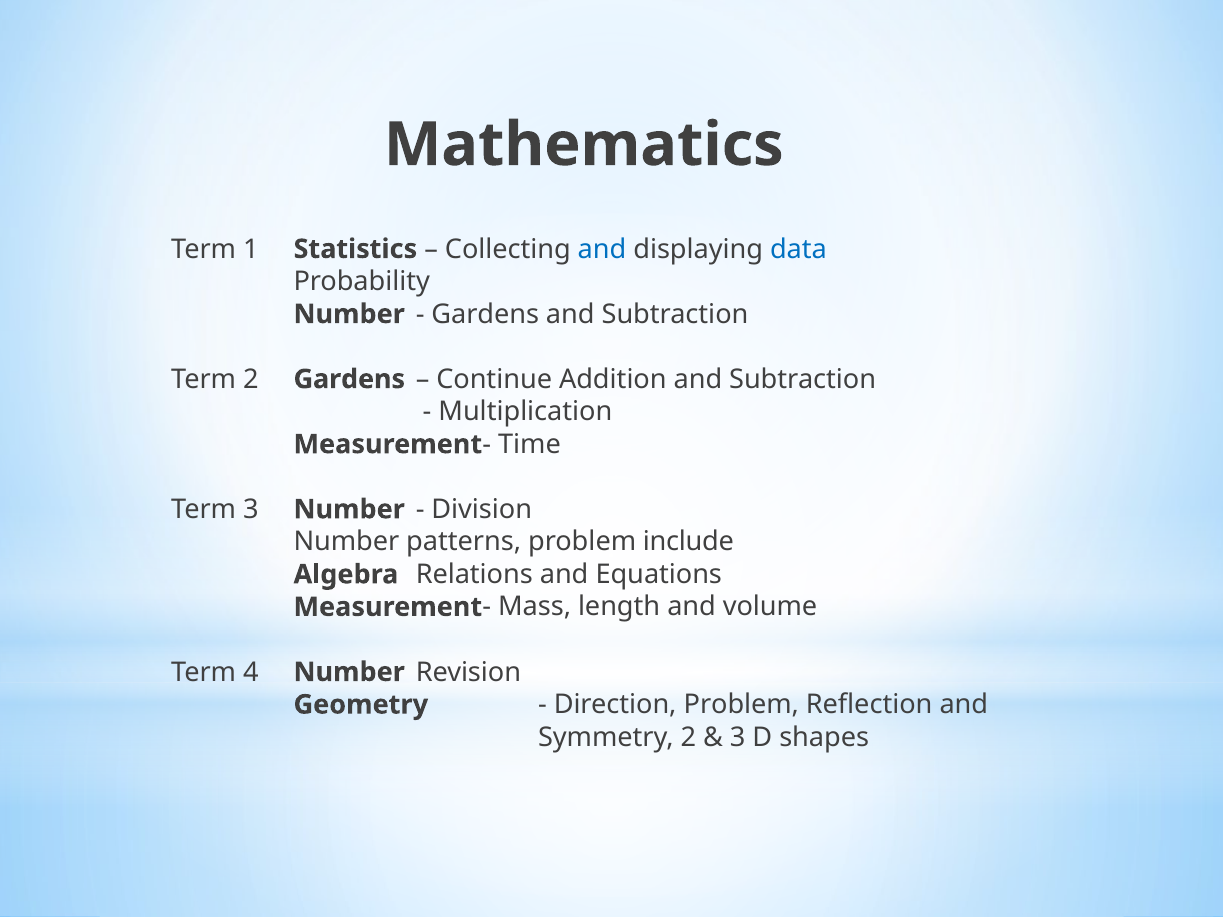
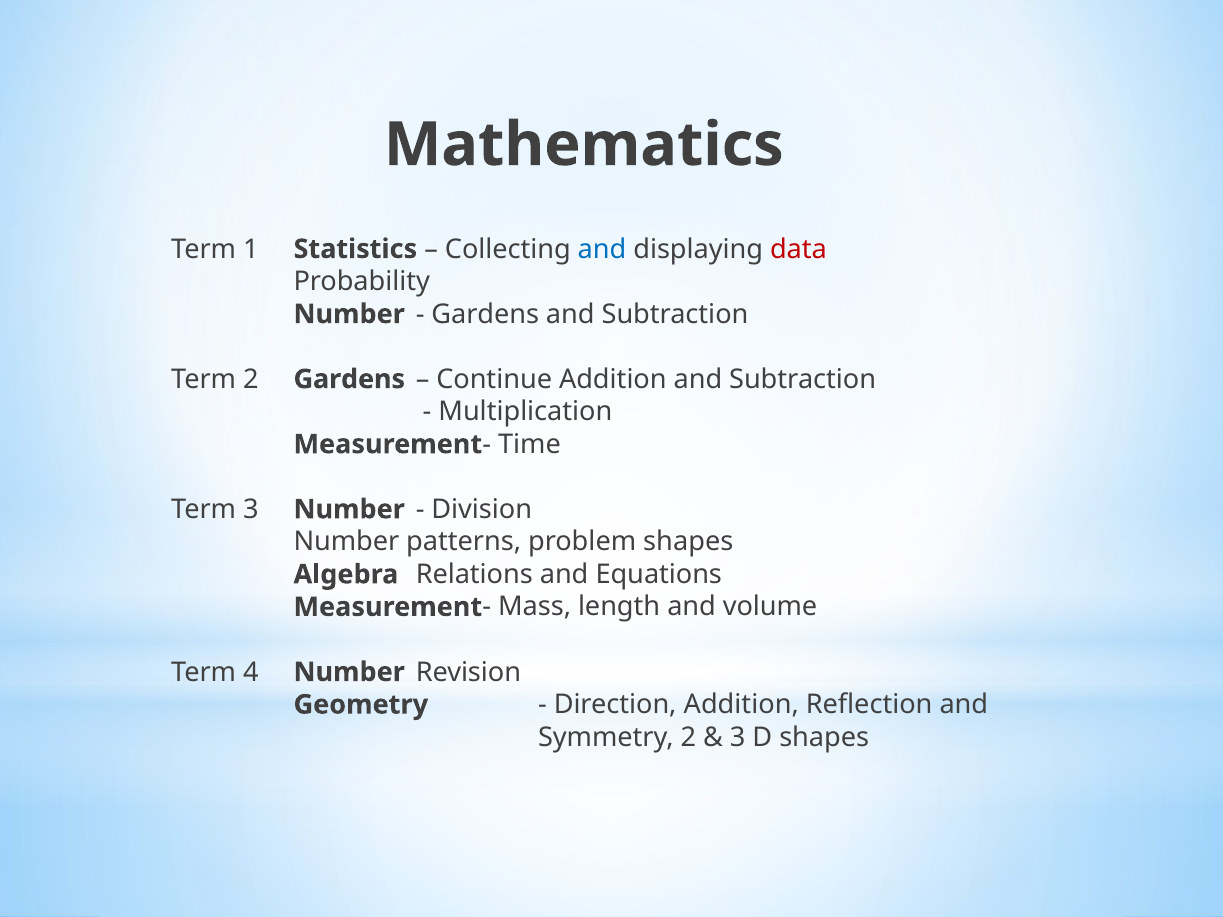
data colour: blue -> red
problem include: include -> shapes
Direction Problem: Problem -> Addition
